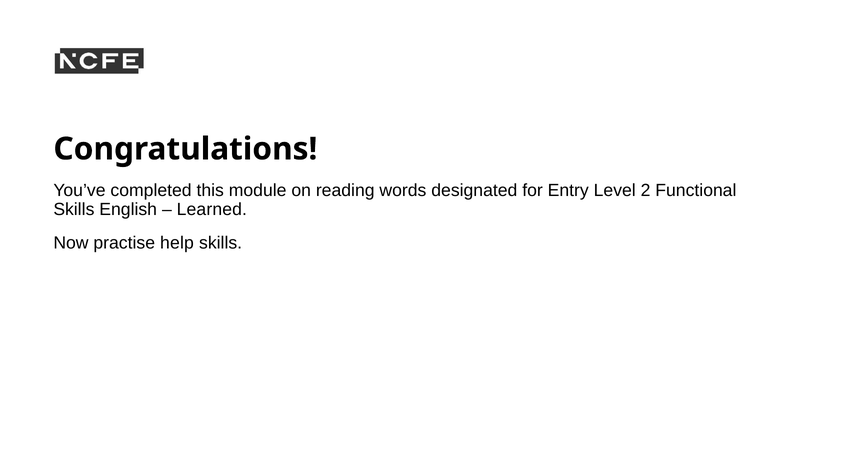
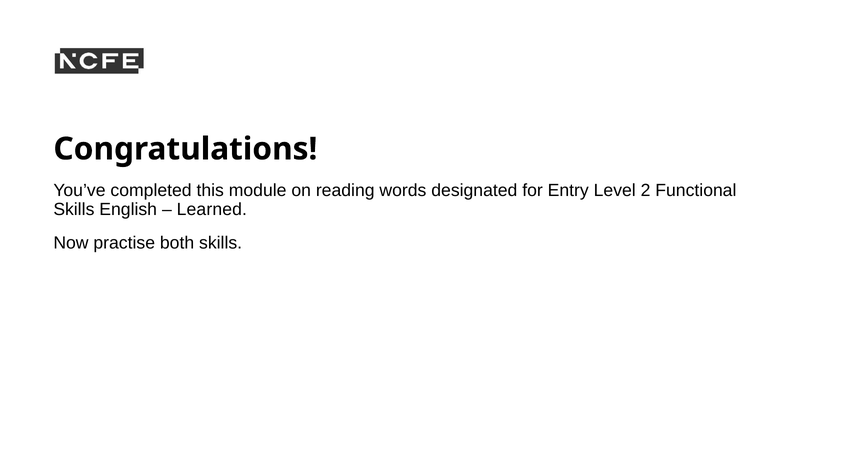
help: help -> both
